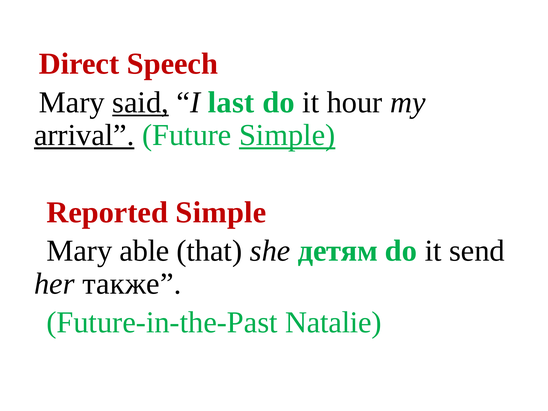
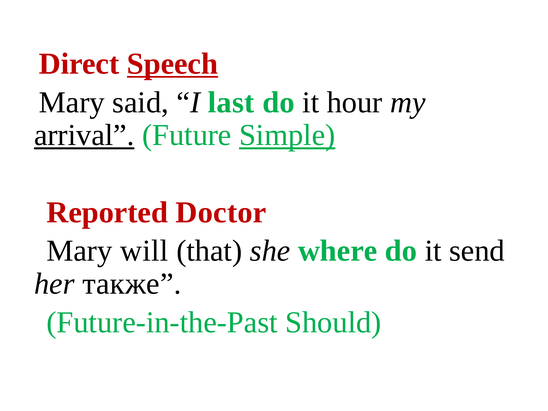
Speech underline: none -> present
said underline: present -> none
Reported Simple: Simple -> Doctor
able: able -> will
детям: детям -> where
Natalie: Natalie -> Should
